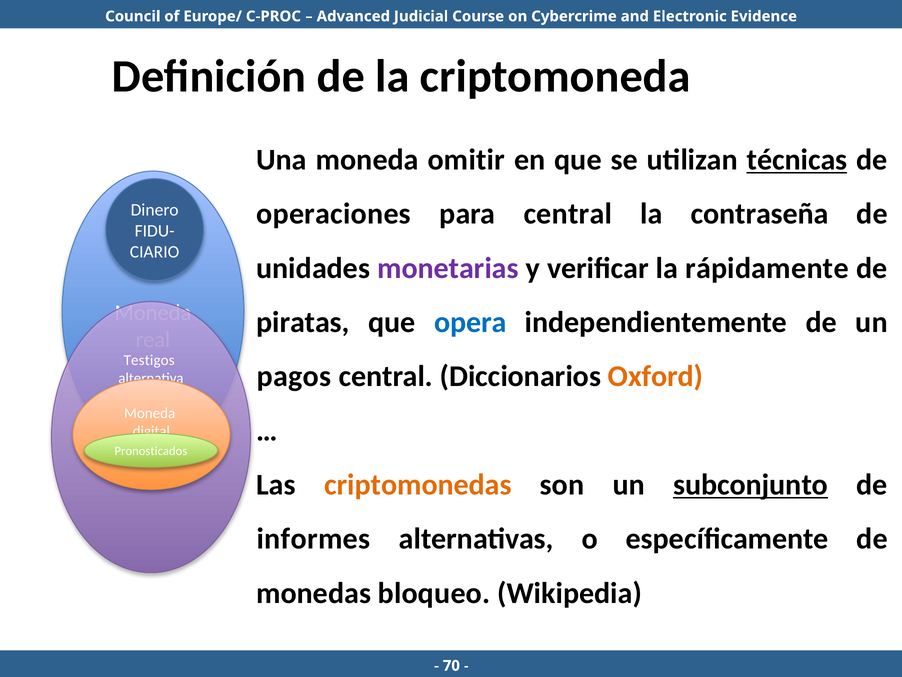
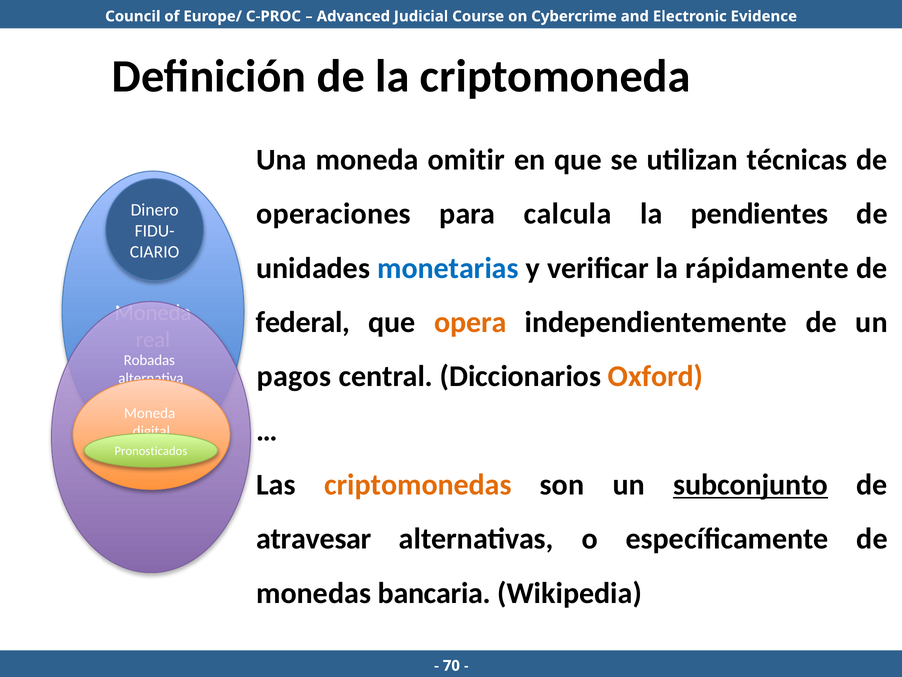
técnicas underline: present -> none
para central: central -> calcula
contraseña: contraseña -> pendientes
monetarias colour: purple -> blue
piratas: piratas -> federal
opera colour: blue -> orange
Testigos: Testigos -> Robadas
informes: informes -> atravesar
bloqueo: bloqueo -> bancaria
